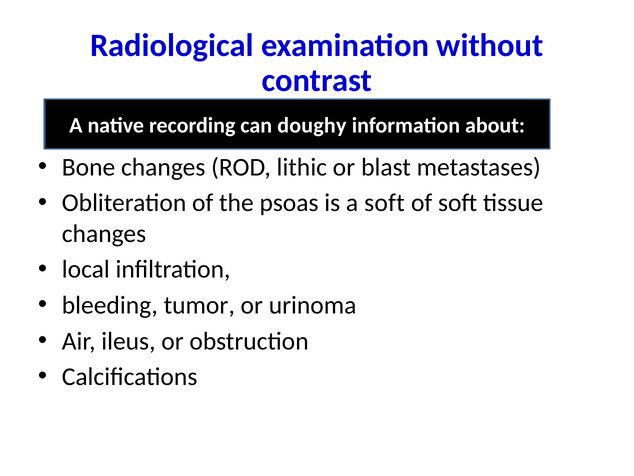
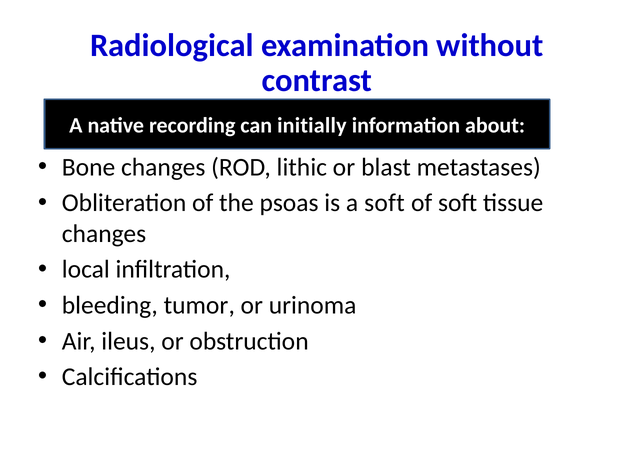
doughy: doughy -> initially
